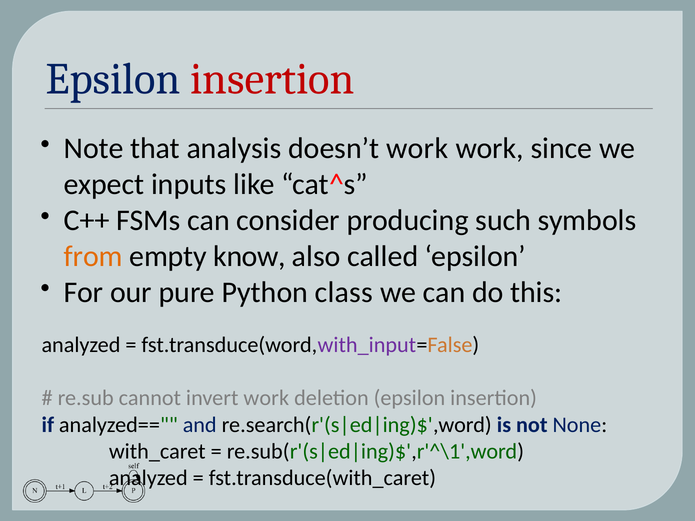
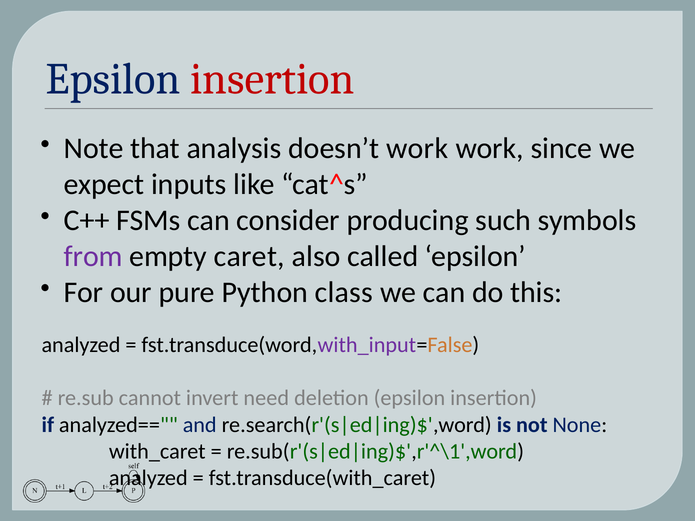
from colour: orange -> purple
know: know -> caret
invert work: work -> need
